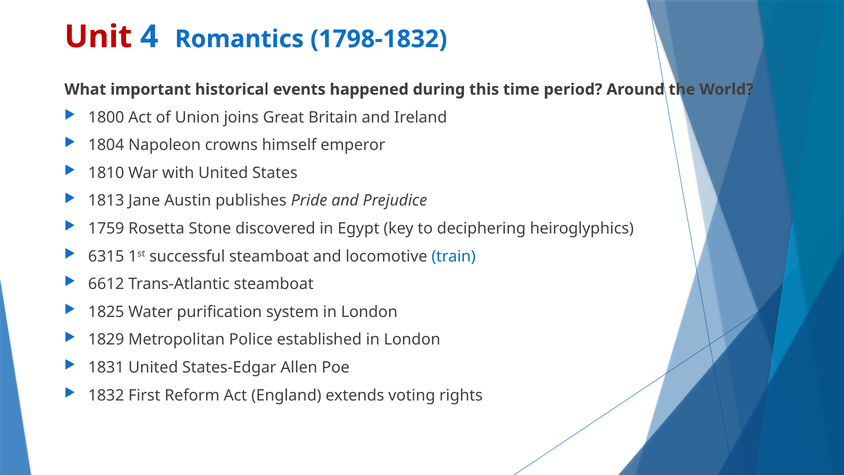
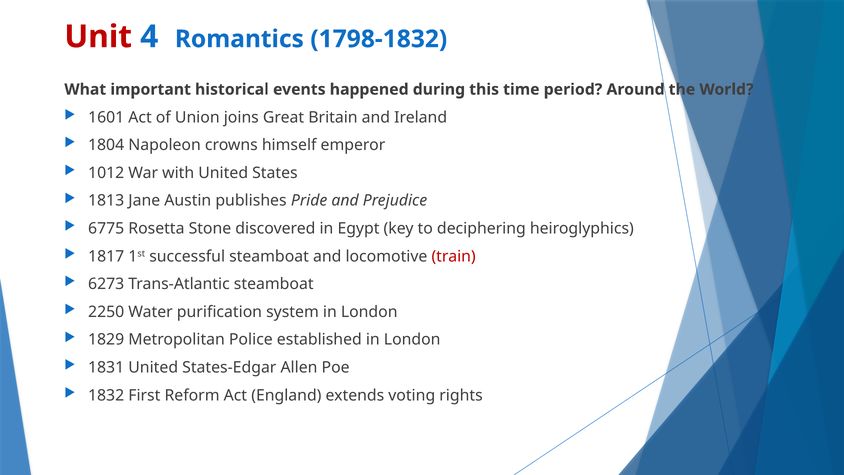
1800: 1800 -> 1601
1810: 1810 -> 1012
1759: 1759 -> 6775
6315: 6315 -> 1817
train colour: blue -> red
6612: 6612 -> 6273
1825: 1825 -> 2250
